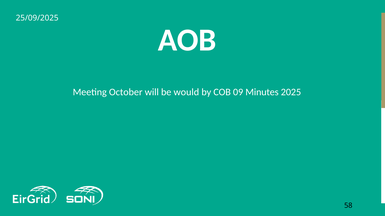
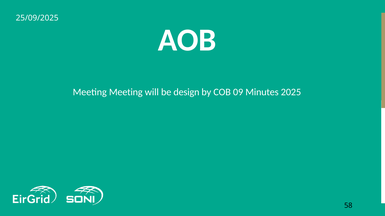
Meeting October: October -> Meeting
would: would -> design
